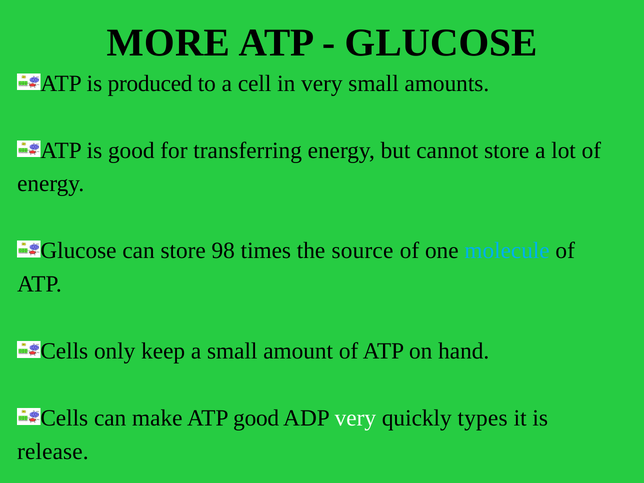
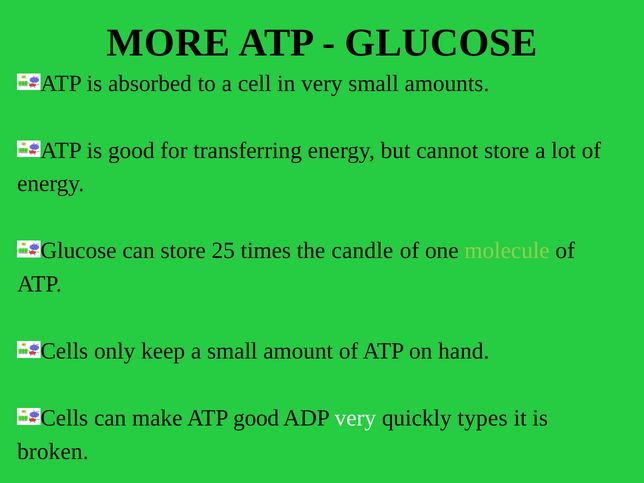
produced: produced -> absorbed
98: 98 -> 25
source: source -> candle
molecule colour: light blue -> light green
release: release -> broken
